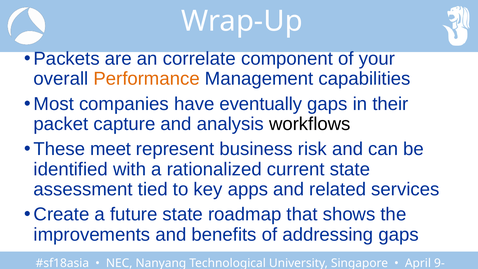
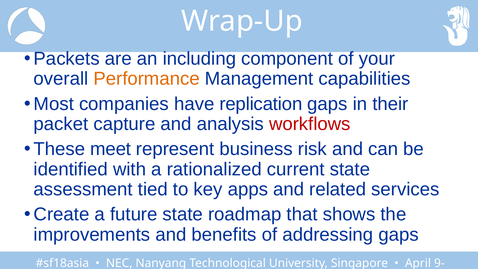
correlate: correlate -> including
eventually: eventually -> replication
workflows colour: black -> red
